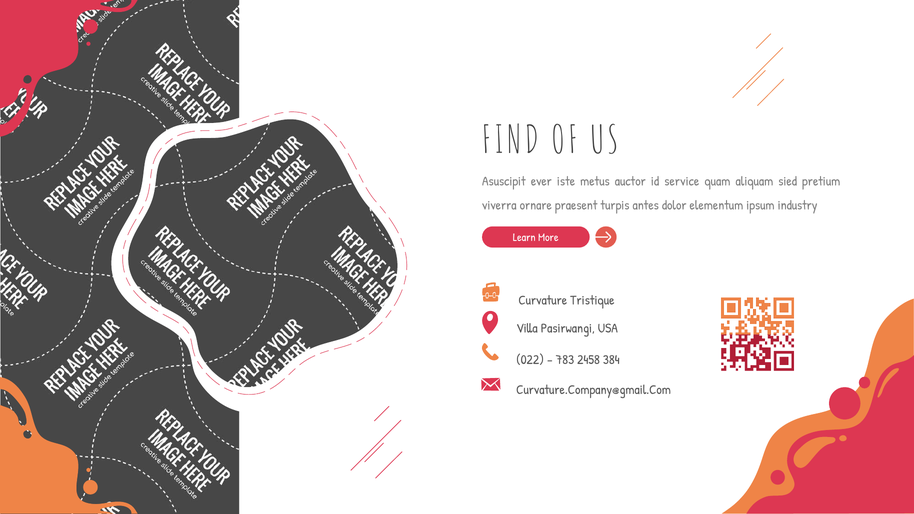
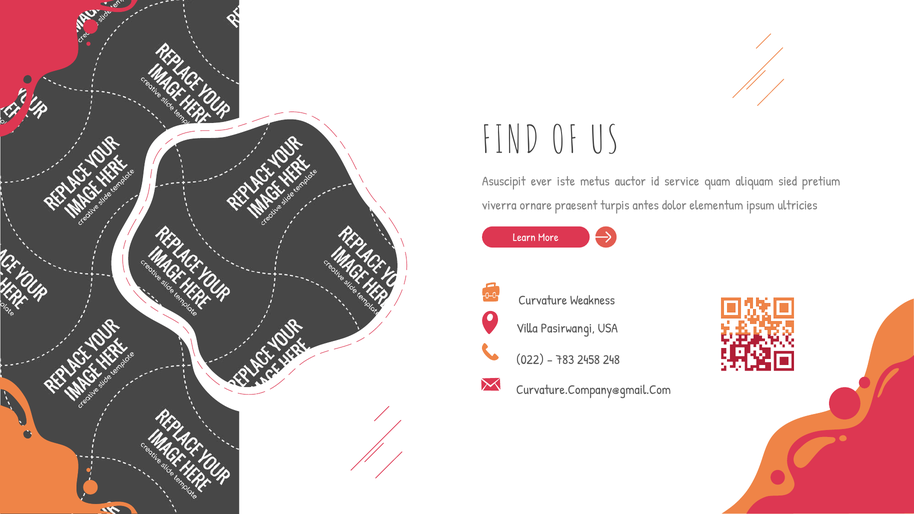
industry: industry -> ultricies
Tristique: Tristique -> Weakness
384: 384 -> 248
